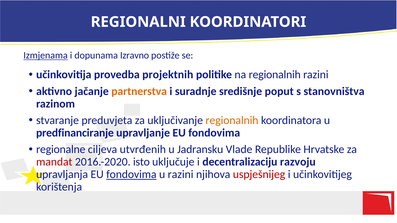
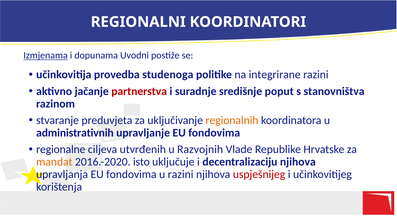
Izravno: Izravno -> Uvodni
projektnih: projektnih -> studenoga
na regionalnih: regionalnih -> integrirane
partnerstva colour: orange -> red
predfinanciranje: predfinanciranje -> administrativnih
Jadransku: Jadransku -> Razvojnih
mandat colour: red -> orange
decentralizaciju razvoju: razvoju -> njihova
fondovima at (131, 175) underline: present -> none
